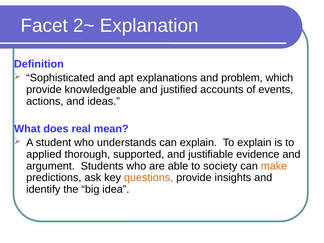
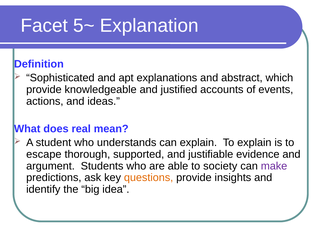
2~: 2~ -> 5~
problem: problem -> abstract
applied: applied -> escape
make colour: orange -> purple
